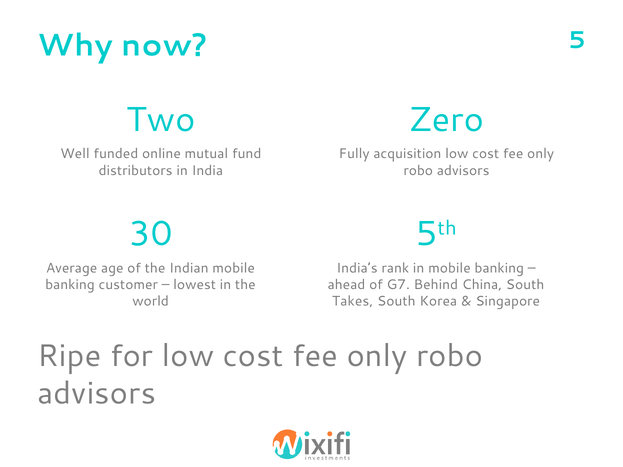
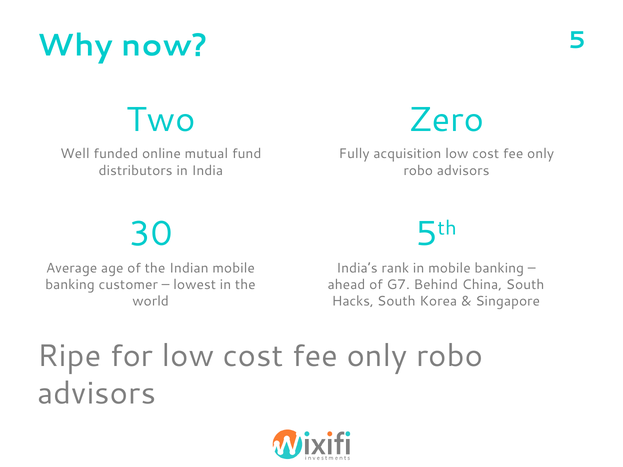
Takes: Takes -> Hacks
